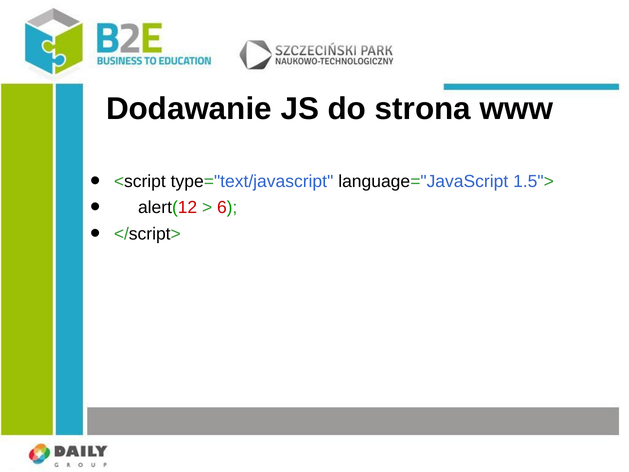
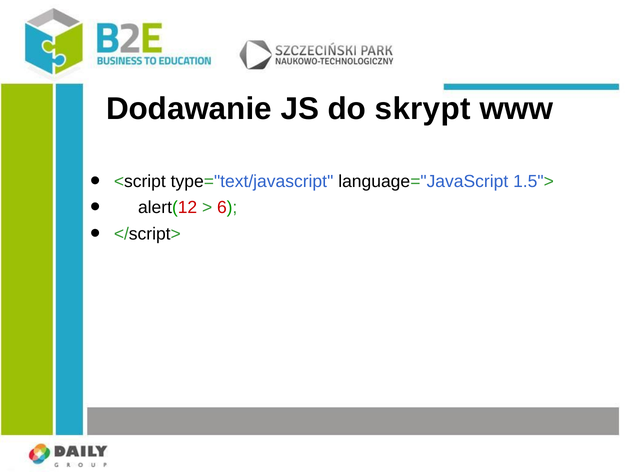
strona: strona -> skrypt
